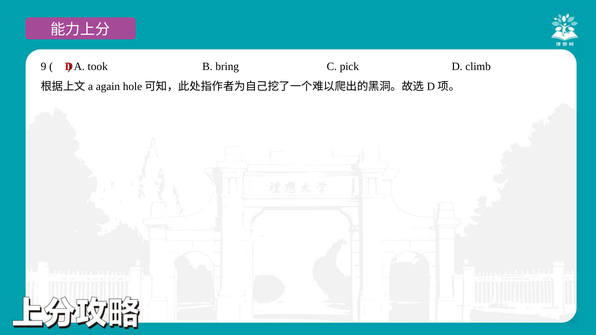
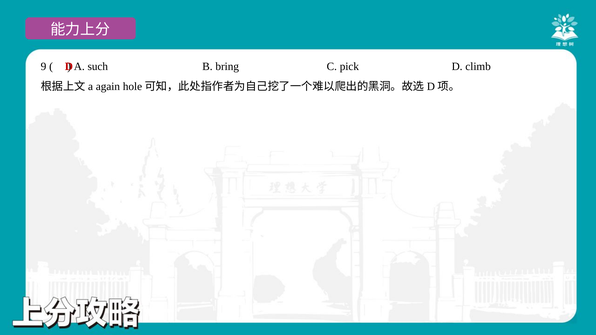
took: took -> such
